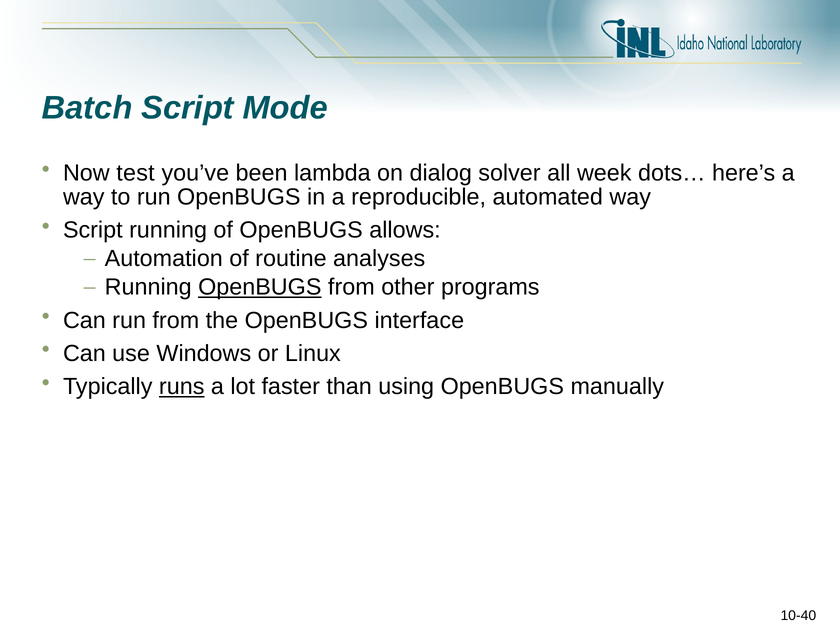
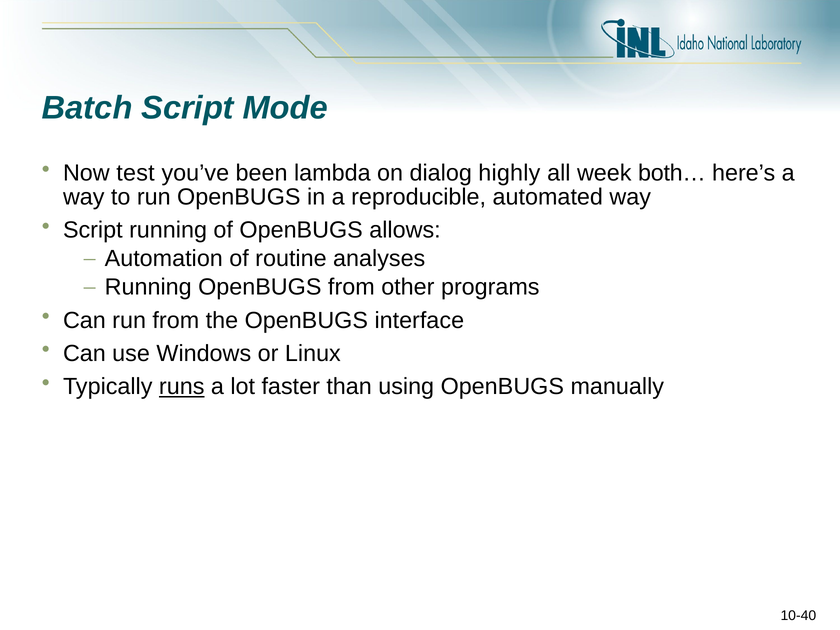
solver: solver -> highly
dots…: dots… -> both…
OpenBUGS at (260, 287) underline: present -> none
